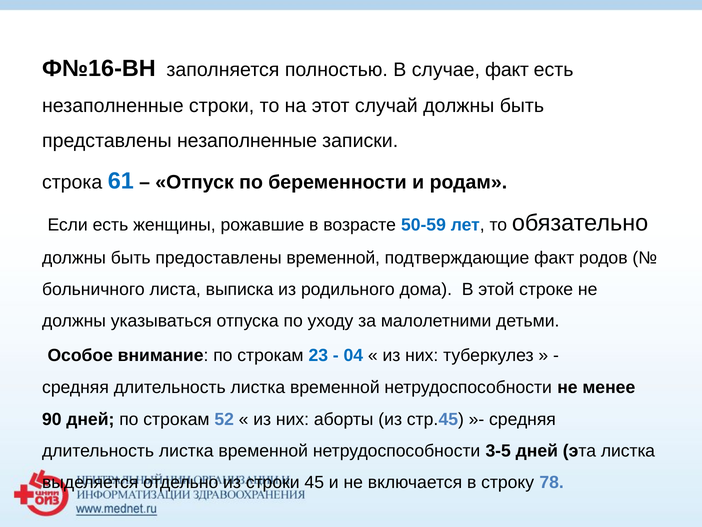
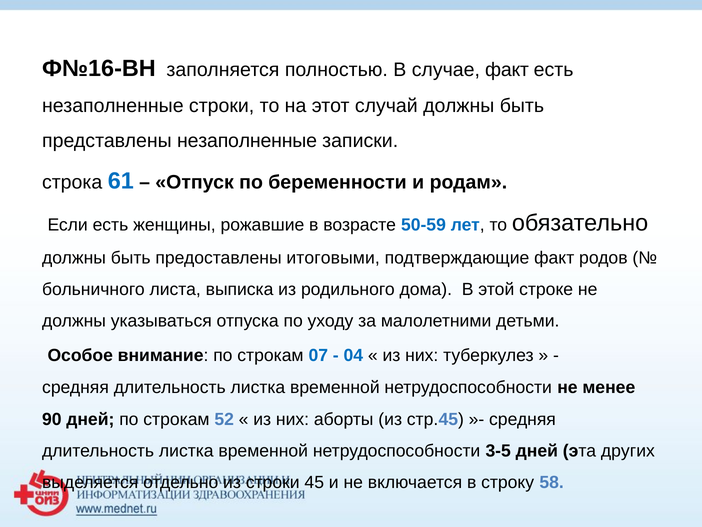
предоставлены временной: временной -> итоговыми
23: 23 -> 07
эта листка: листка -> других
78: 78 -> 58
